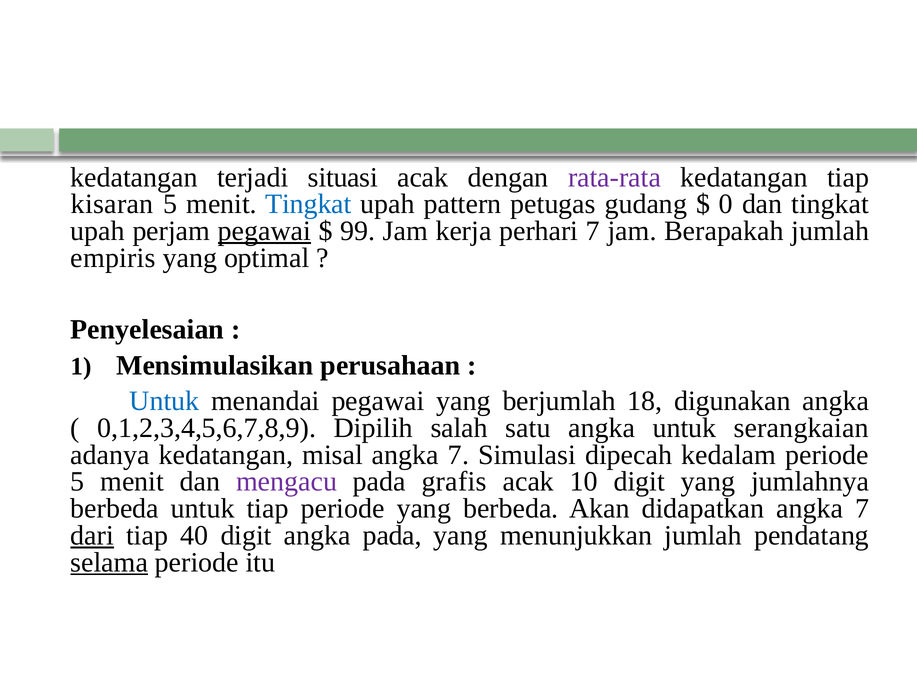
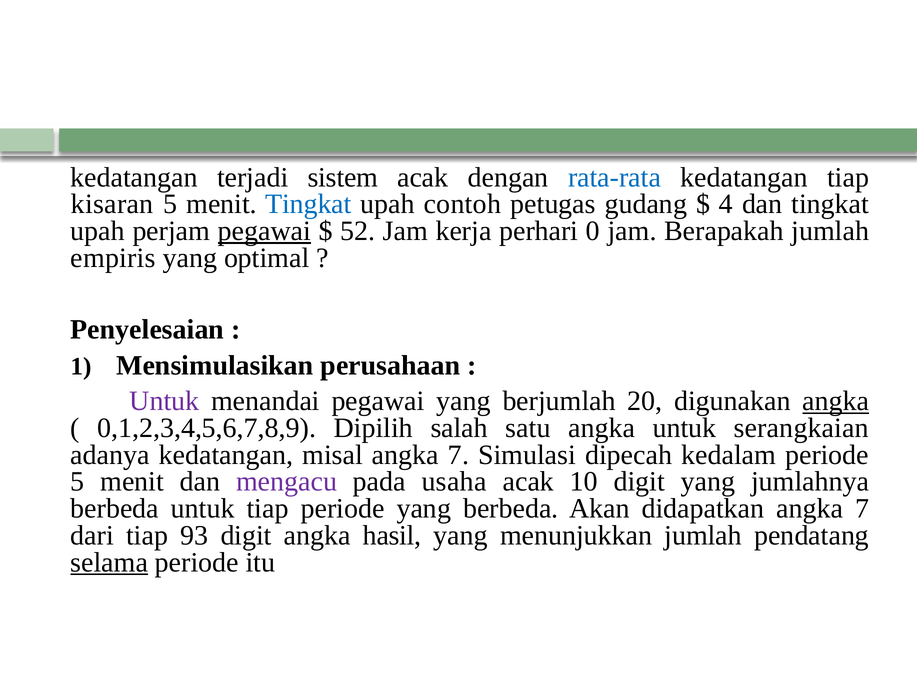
situasi: situasi -> sistem
rata-rata colour: purple -> blue
pattern: pattern -> contoh
0: 0 -> 4
99: 99 -> 52
perhari 7: 7 -> 0
Untuk at (164, 401) colour: blue -> purple
18: 18 -> 20
angka at (836, 401) underline: none -> present
grafis: grafis -> usaha
dari underline: present -> none
40: 40 -> 93
angka pada: pada -> hasil
